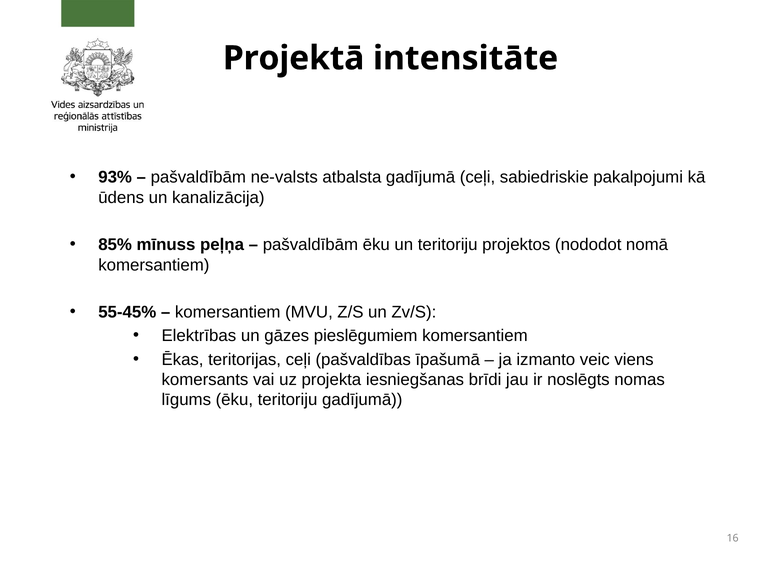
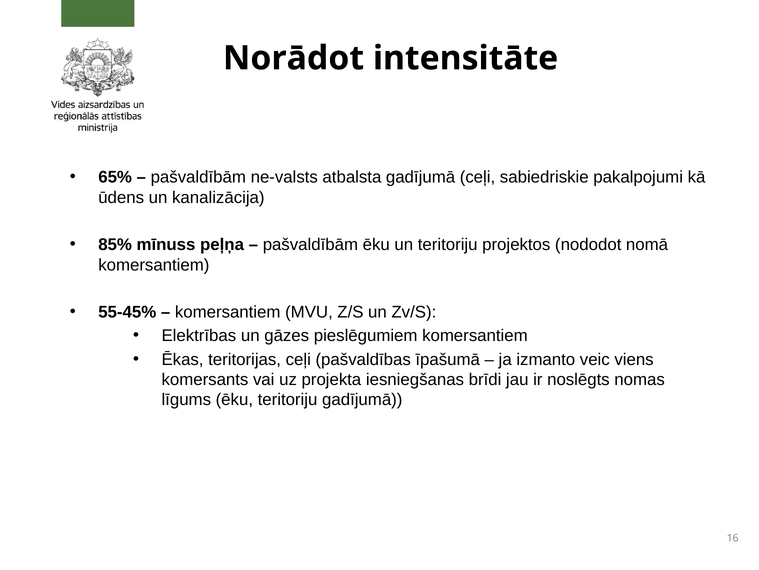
Projektā: Projektā -> Norādot
93%: 93% -> 65%
